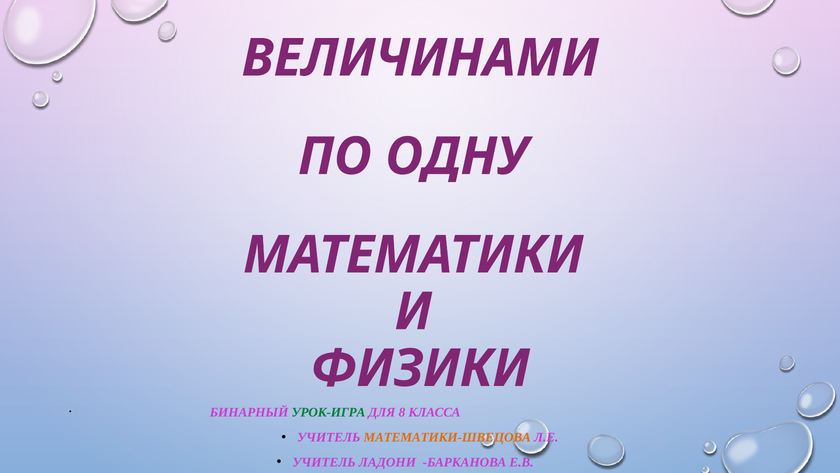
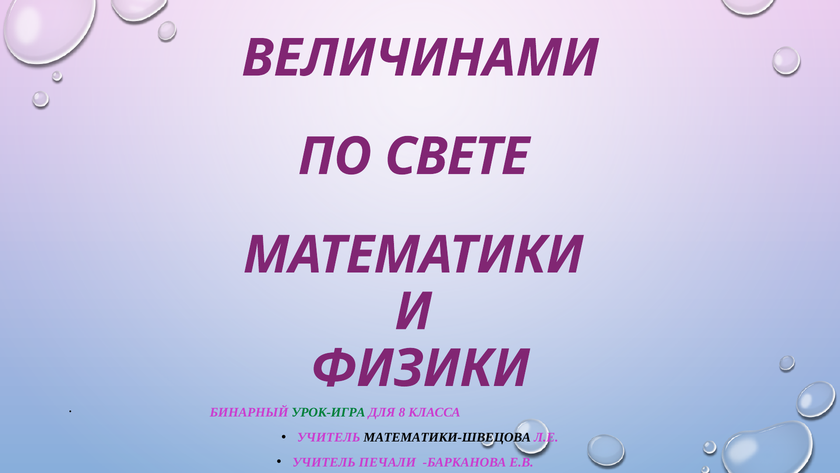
ОДНУ: ОДНУ -> СВЕТЕ
МАТЕМАТИКИ-ШВЕЦОВА colour: orange -> black
ЛАДОНИ: ЛАДОНИ -> ПЕЧАЛИ
